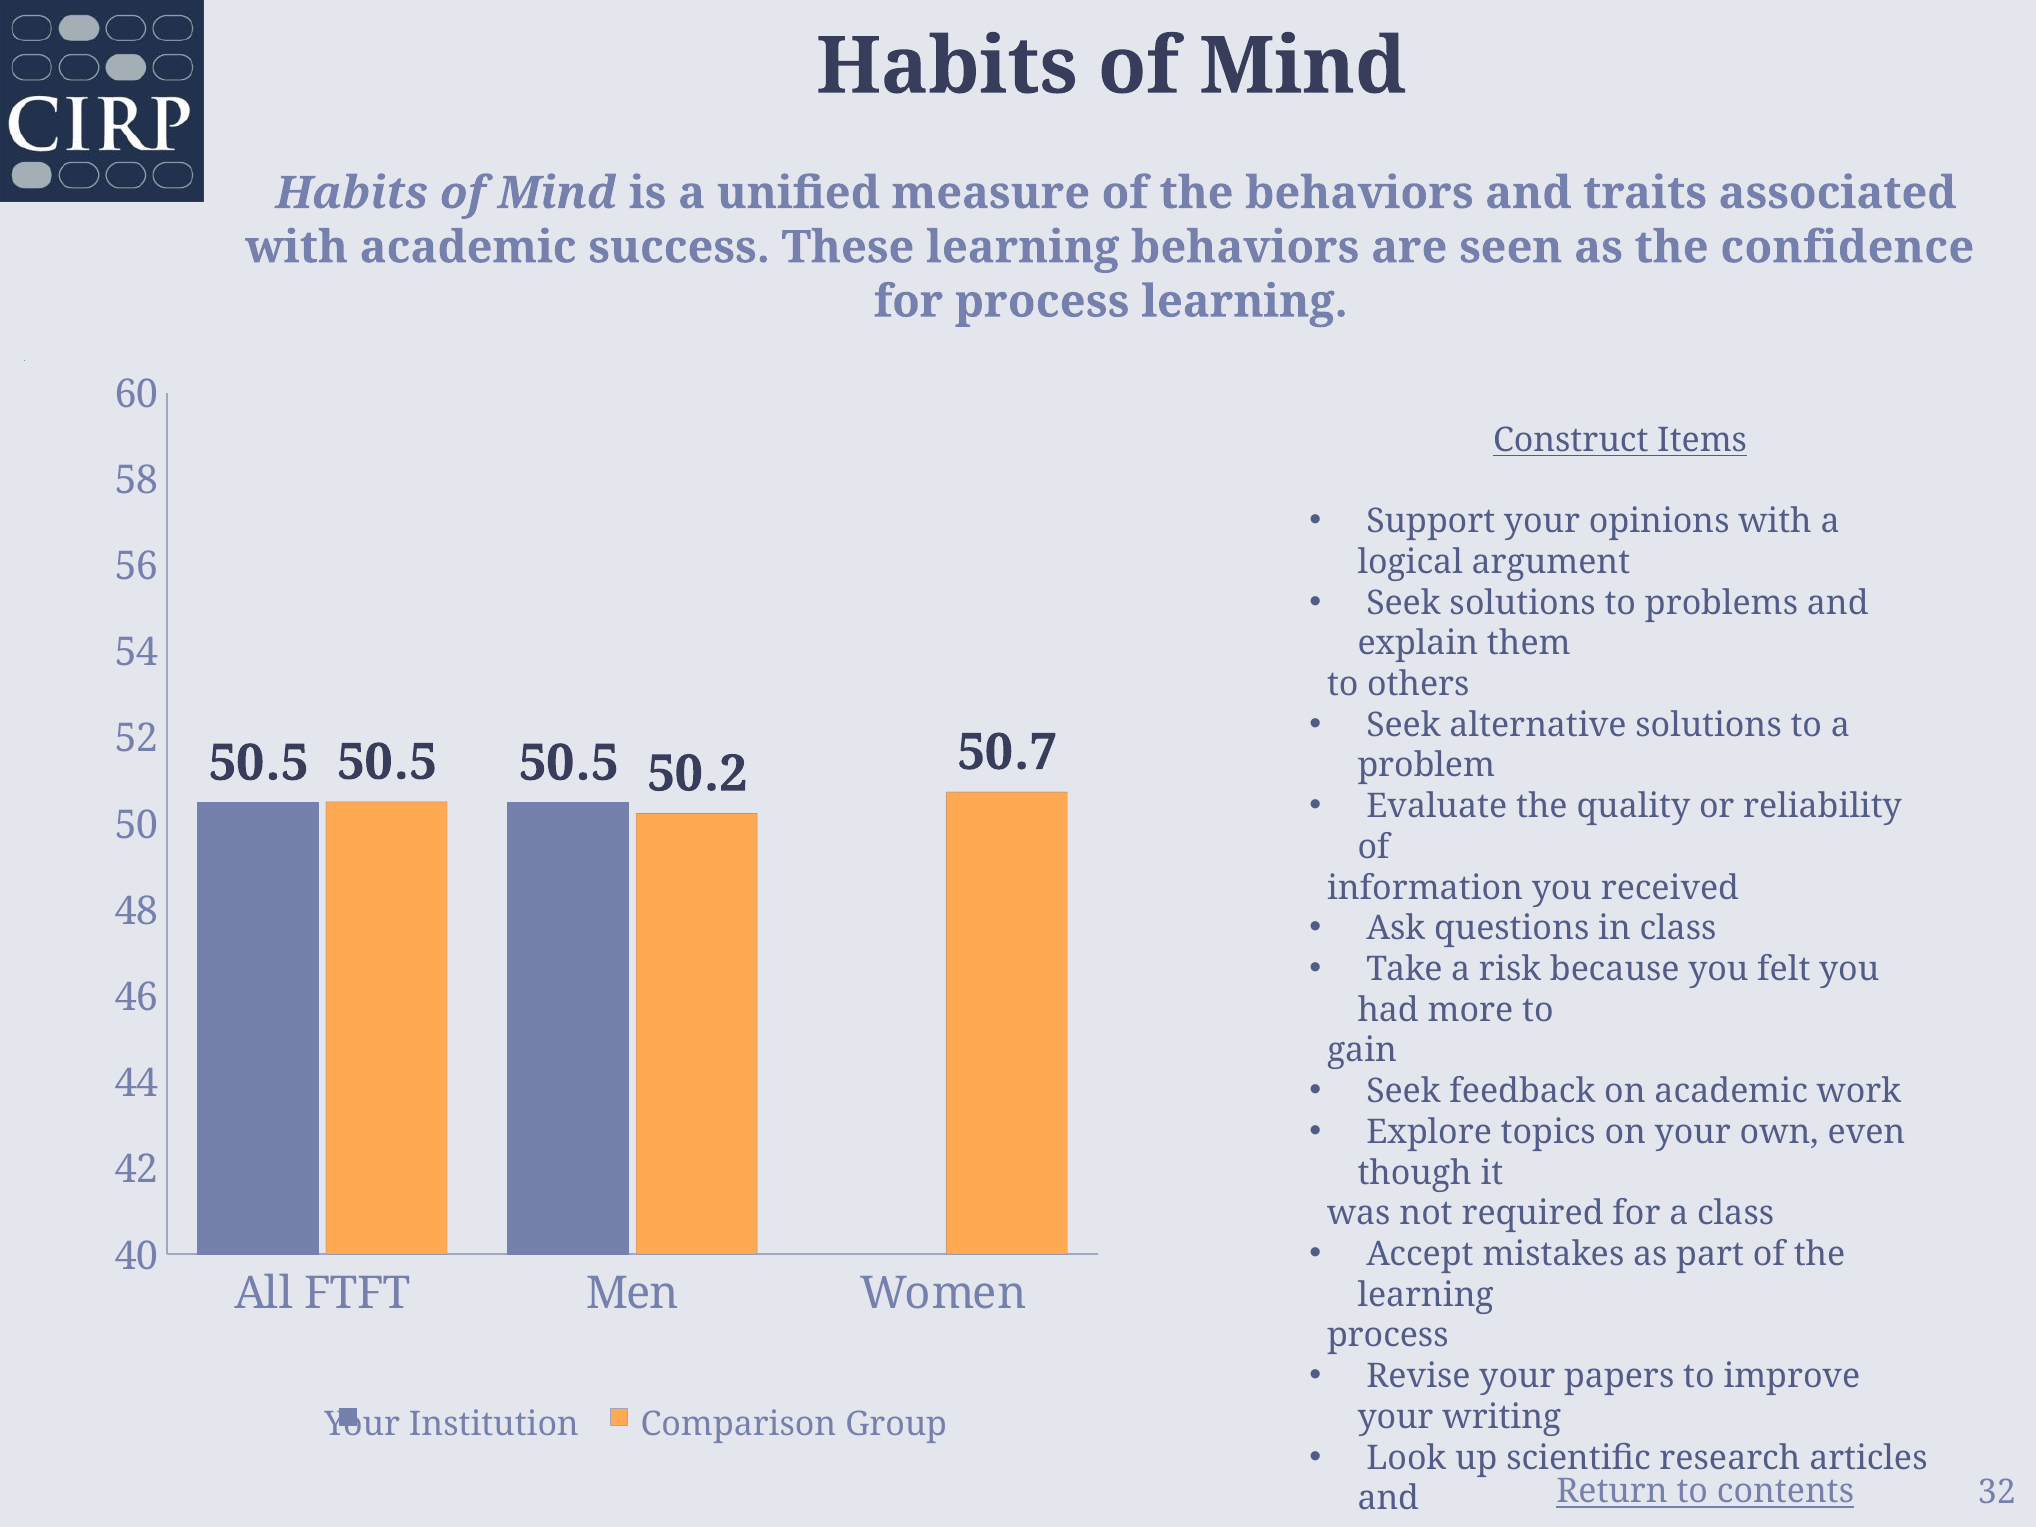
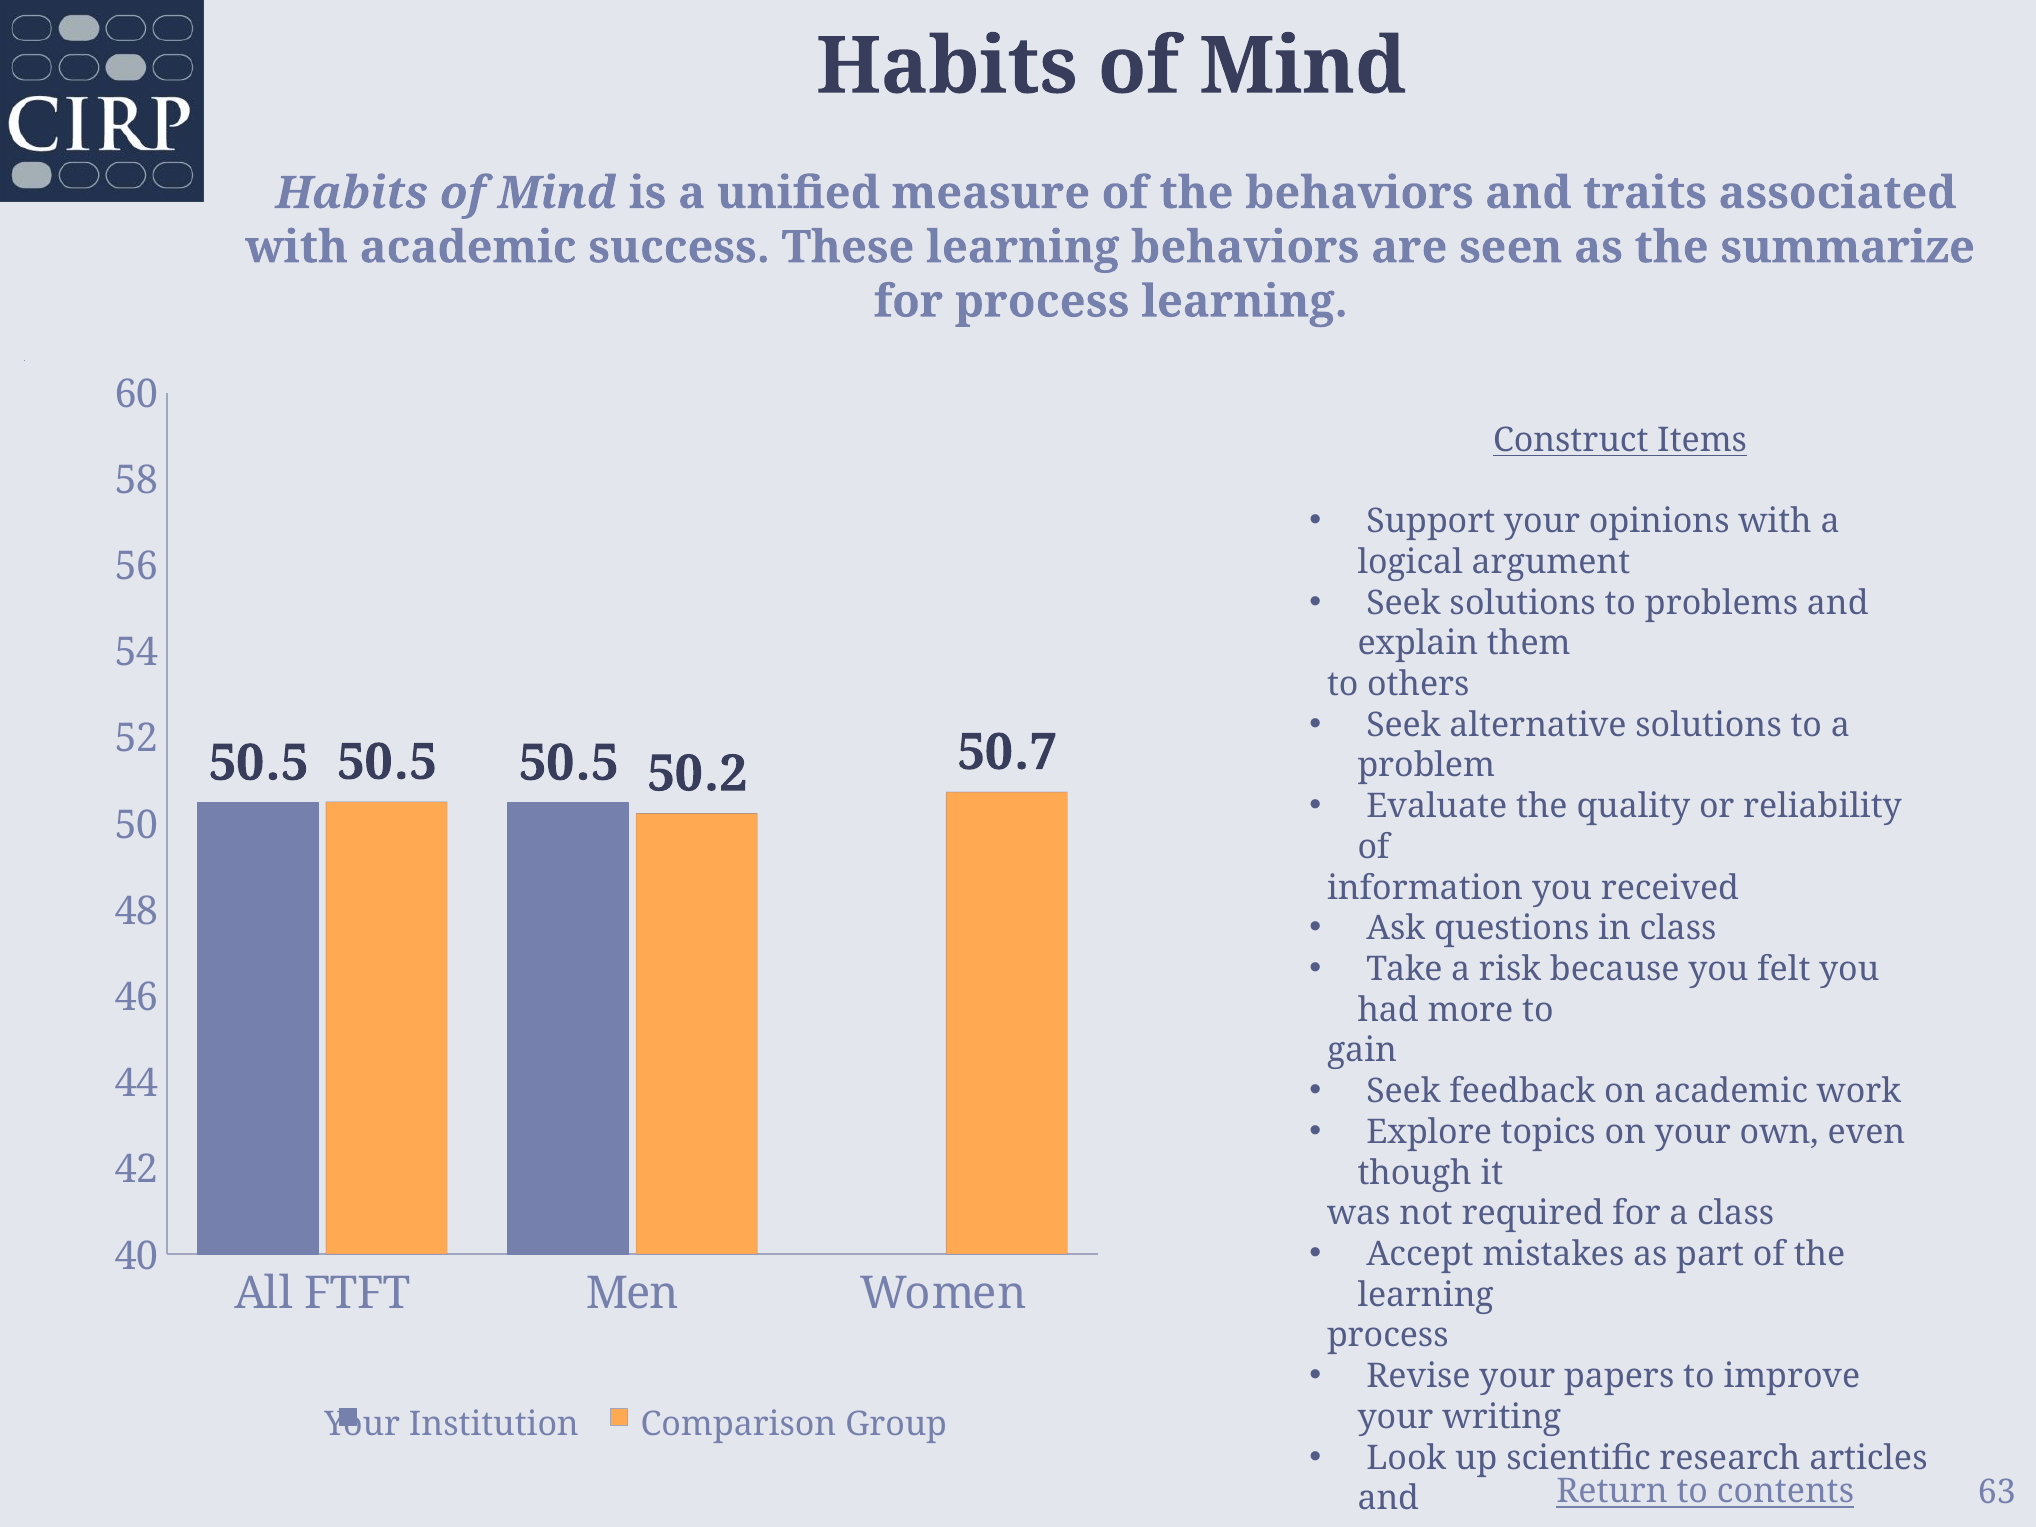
confidence: confidence -> summarize
32: 32 -> 63
